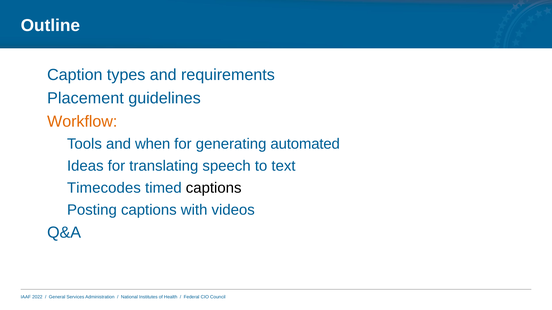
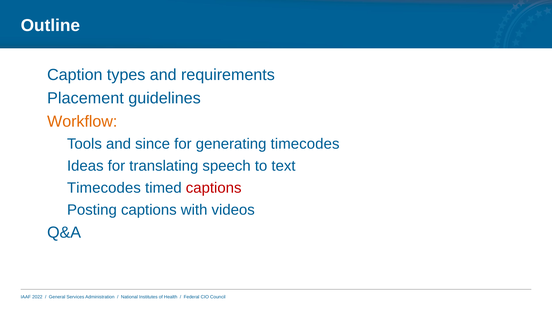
when: when -> since
generating automated: automated -> timecodes
captions at (214, 188) colour: black -> red
